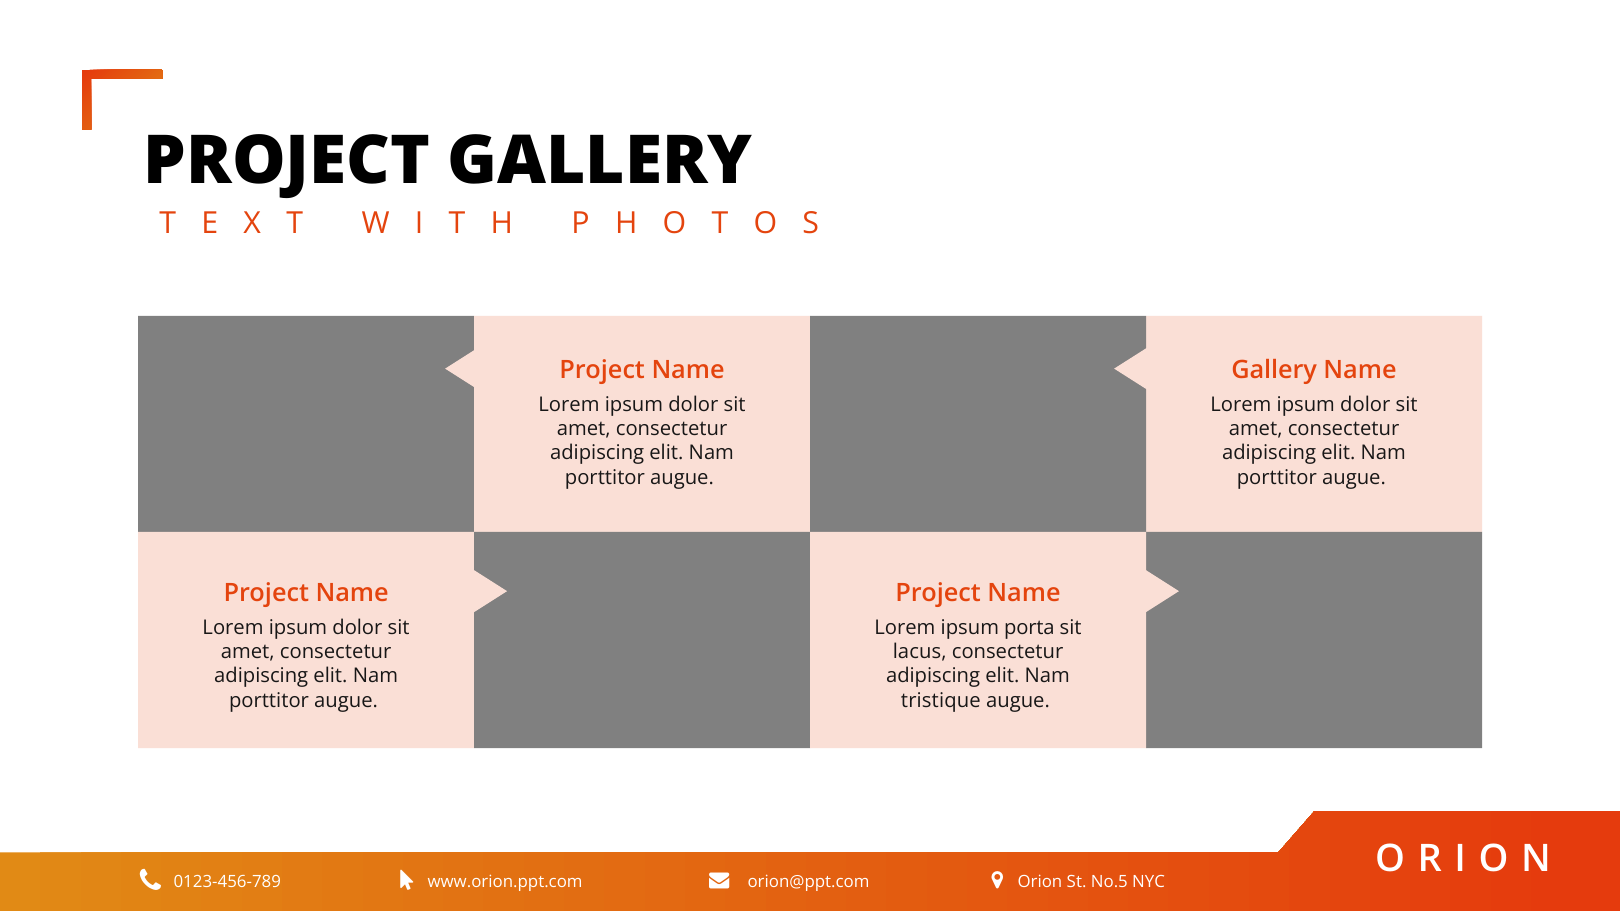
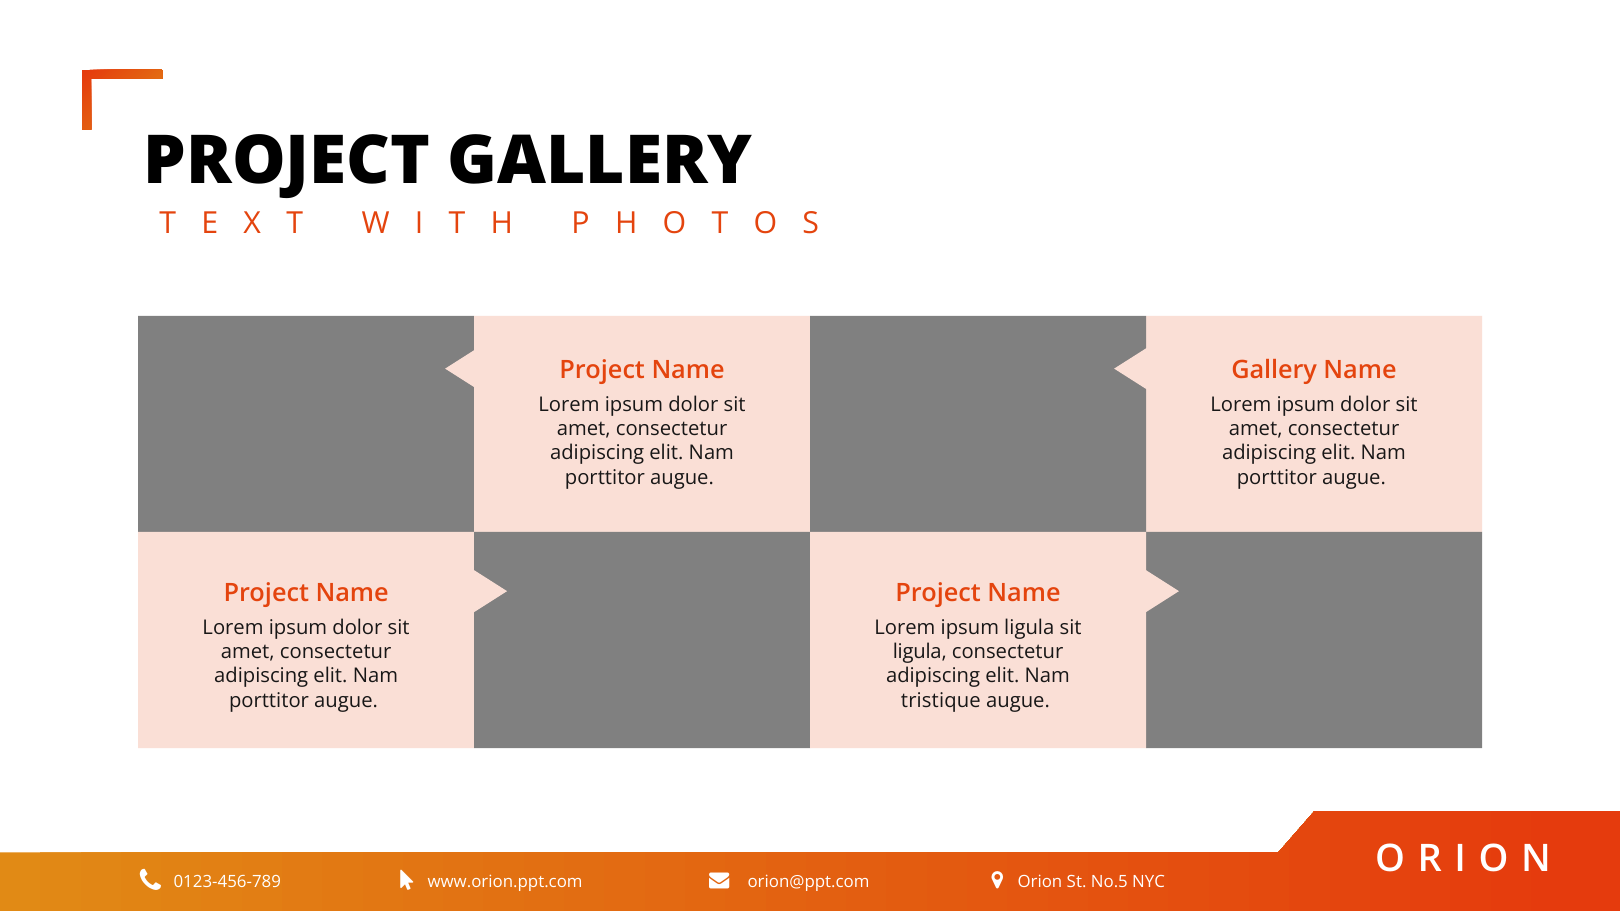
ipsum porta: porta -> ligula
lacus at (920, 652): lacus -> ligula
